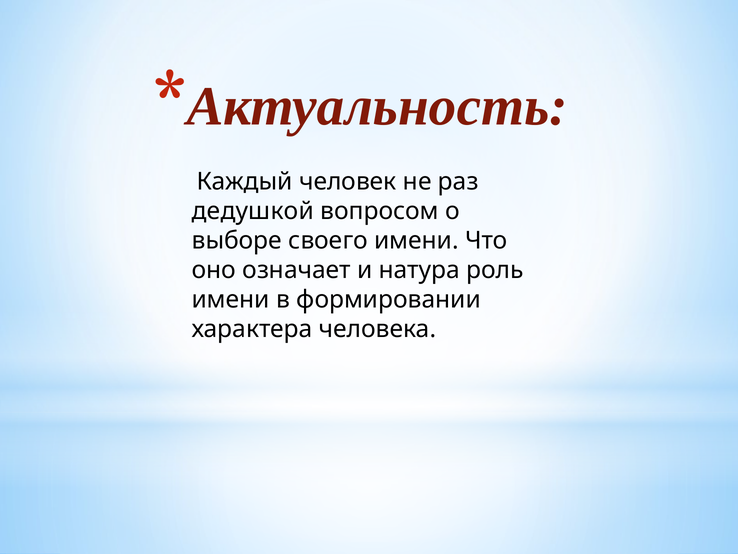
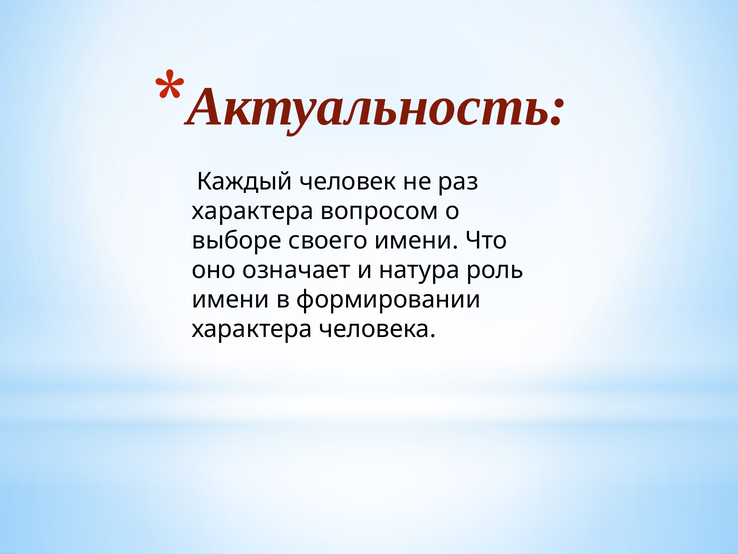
дедушкой at (253, 211): дедушкой -> характера
